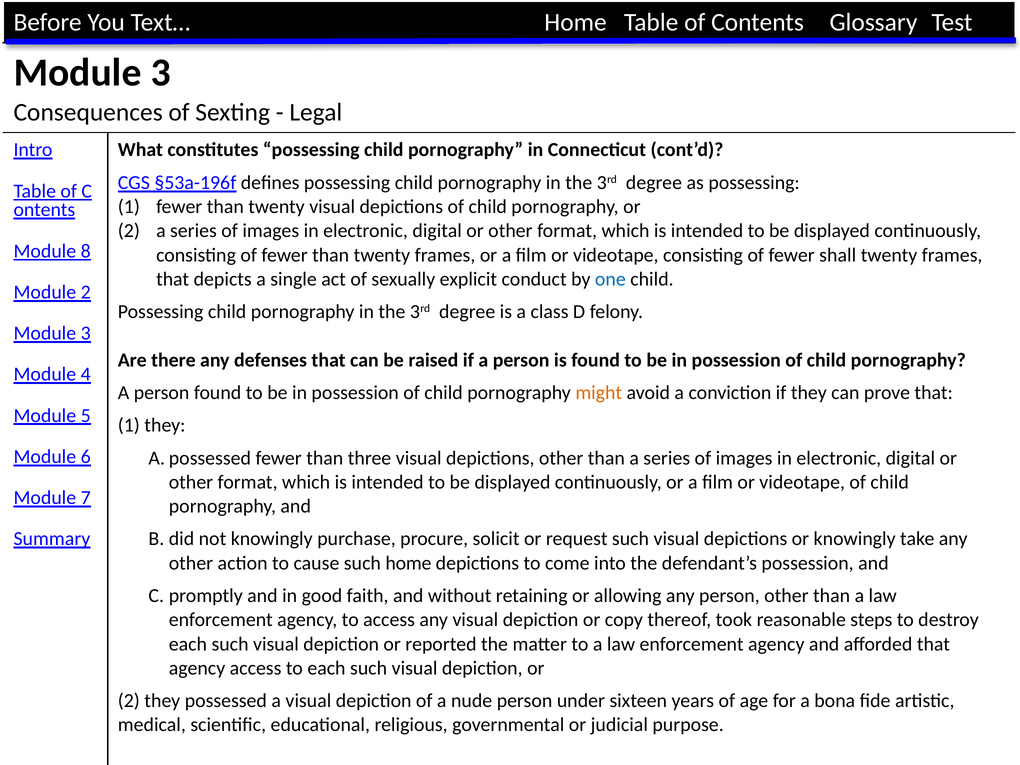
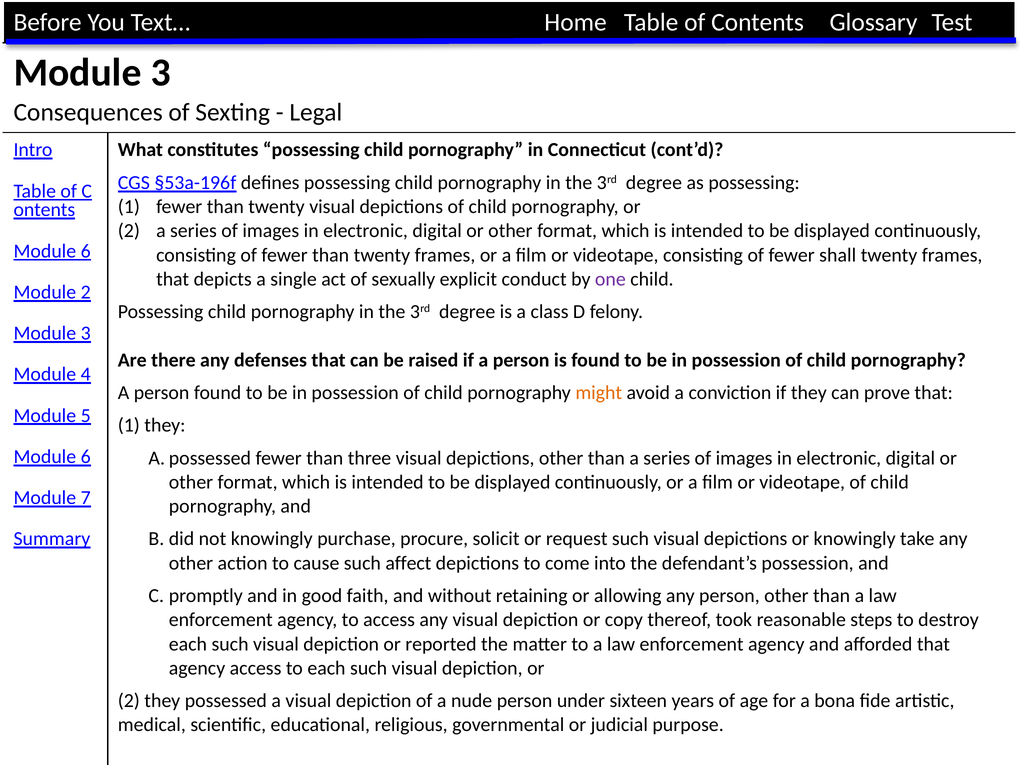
8 at (86, 251): 8 -> 6
one colour: blue -> purple
such home: home -> affect
